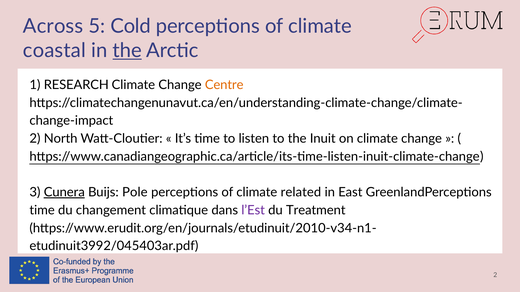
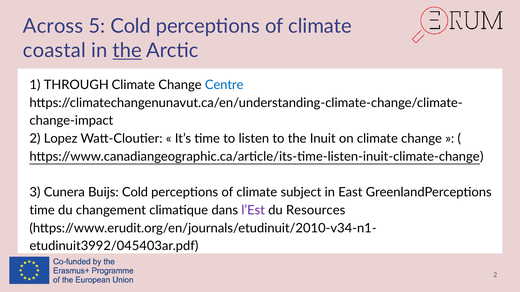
RESEARCH: RESEARCH -> THROUGH
Centre colour: orange -> blue
North: North -> Lopez
Cunera underline: present -> none
Buijs Pole: Pole -> Cold
related: related -> subject
Treatment: Treatment -> Resources
